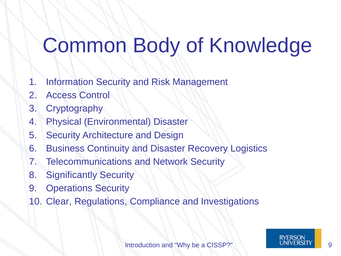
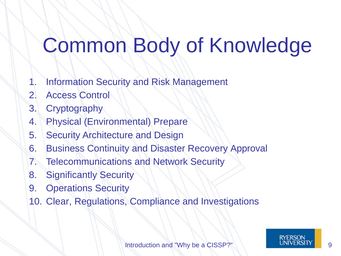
Environmental Disaster: Disaster -> Prepare
Logistics: Logistics -> Approval
